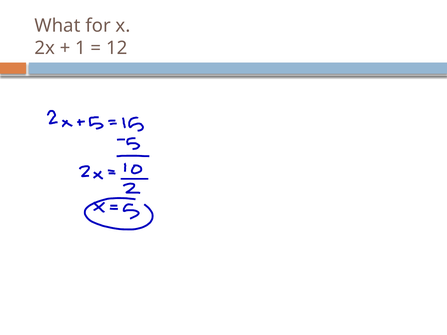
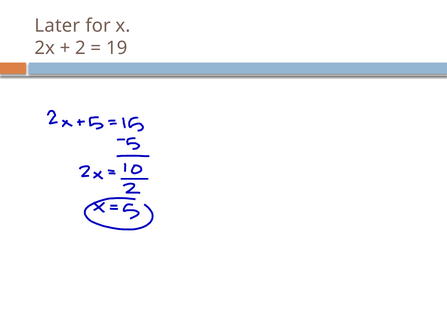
What: What -> Later
1: 1 -> 2
12: 12 -> 19
